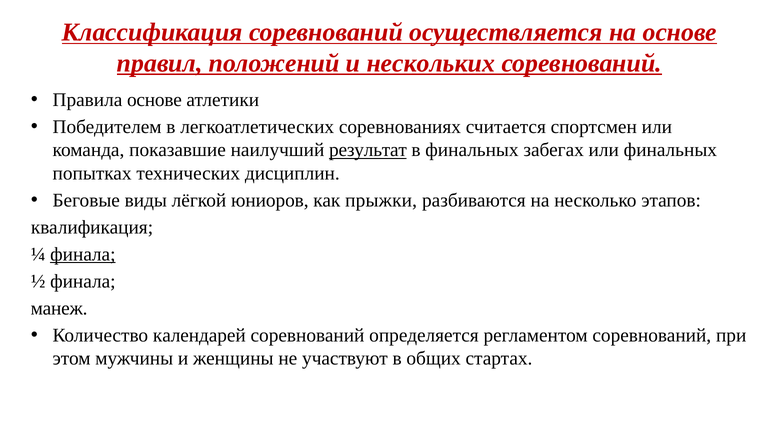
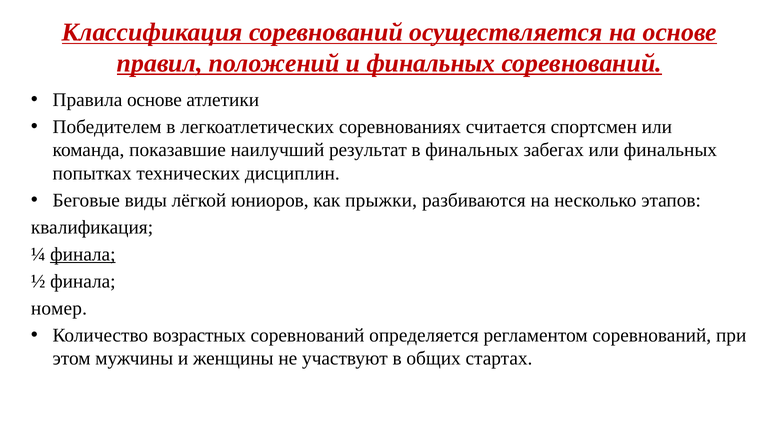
и нескольких: нескольких -> финальных
результат underline: present -> none
манеж: манеж -> номер
календарей: календарей -> возрастных
